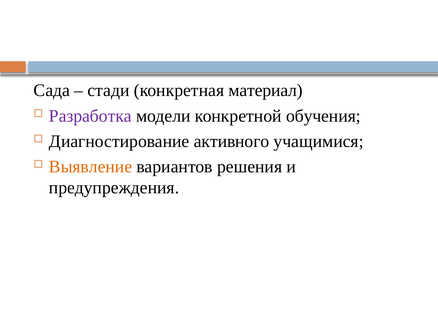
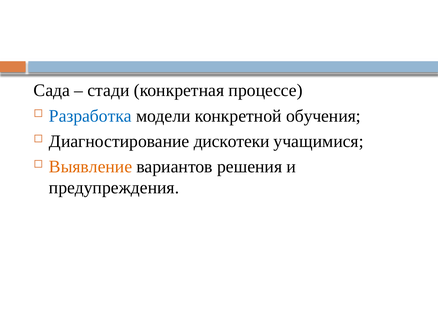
материал: материал -> процессе
Разработка colour: purple -> blue
активного: активного -> дискотеки
